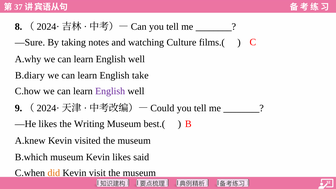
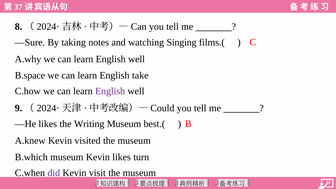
Culture: Culture -> Singing
B.diary: B.diary -> B.space
said: said -> turn
did colour: orange -> purple
